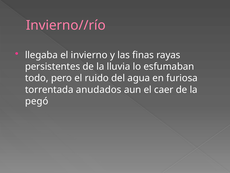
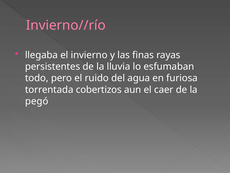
anudados: anudados -> cobertizos
